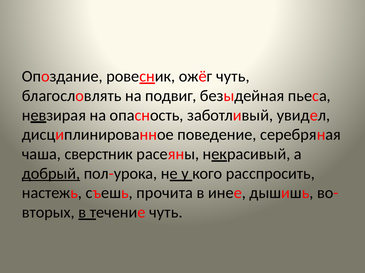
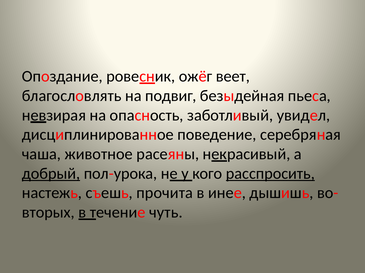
ожёг чуть: чуть -> веет
сверстник: сверстник -> животное
расспросить underline: none -> present
